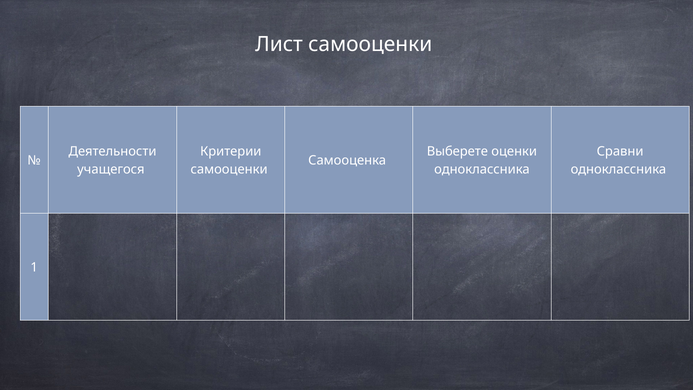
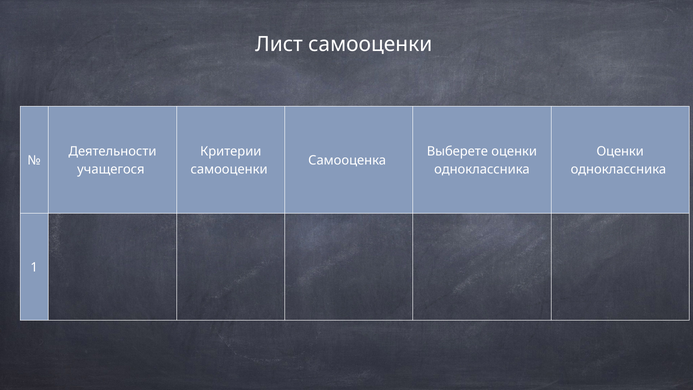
Сравни at (620, 152): Сравни -> Оценки
